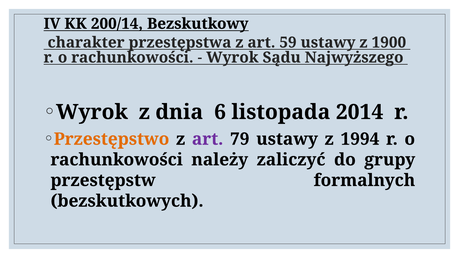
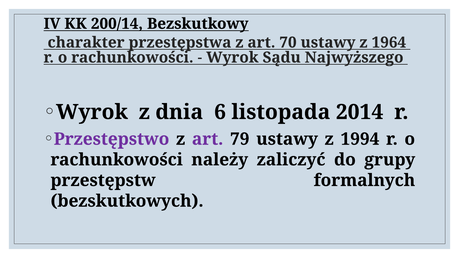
59: 59 -> 70
1900: 1900 -> 1964
Przestępstwo colour: orange -> purple
